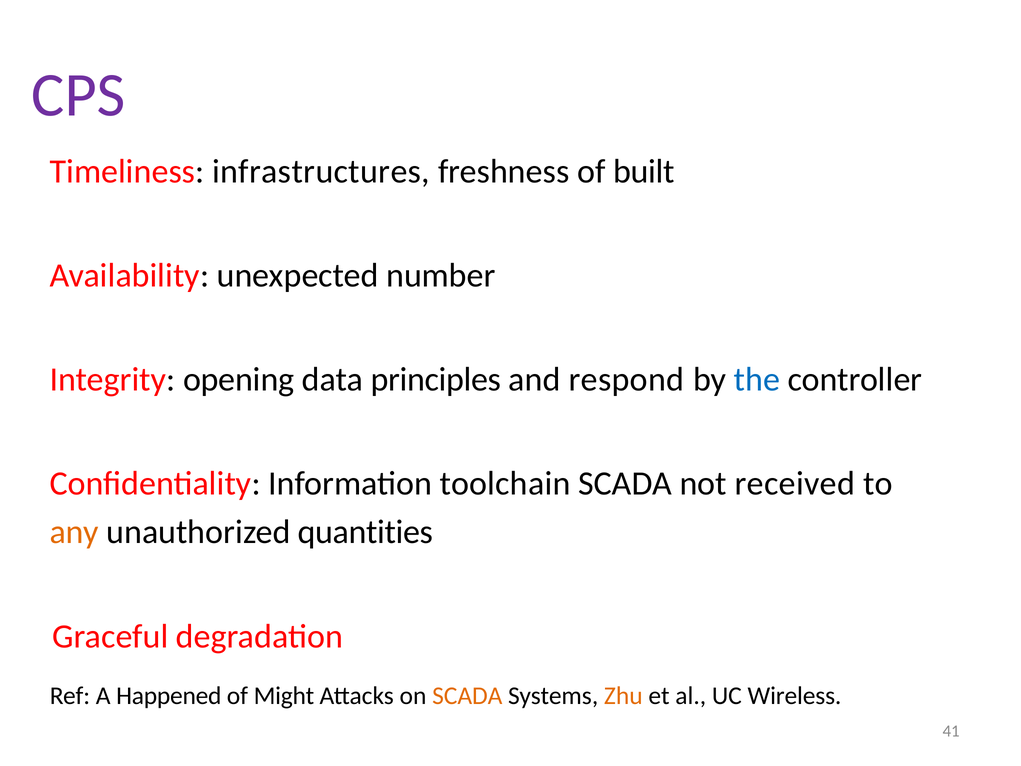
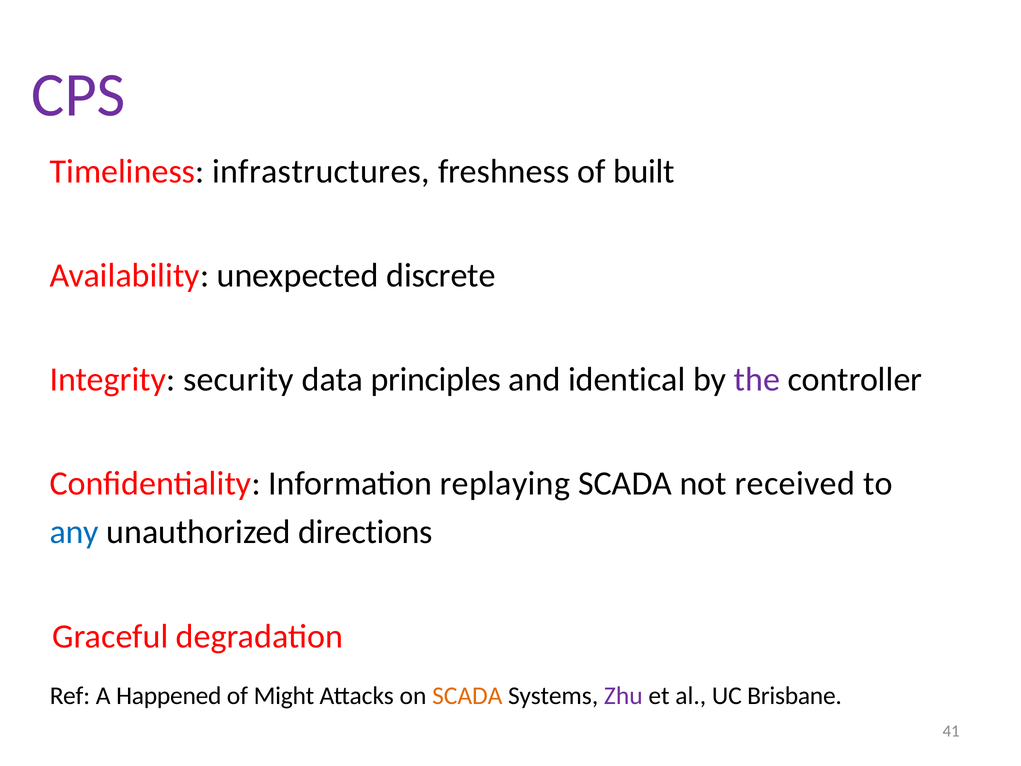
number: number -> discrete
opening: opening -> security
respond: respond -> identical
the colour: blue -> purple
toolchain: toolchain -> replaying
any colour: orange -> blue
quantities: quantities -> directions
Zhu colour: orange -> purple
Wireless: Wireless -> Brisbane
